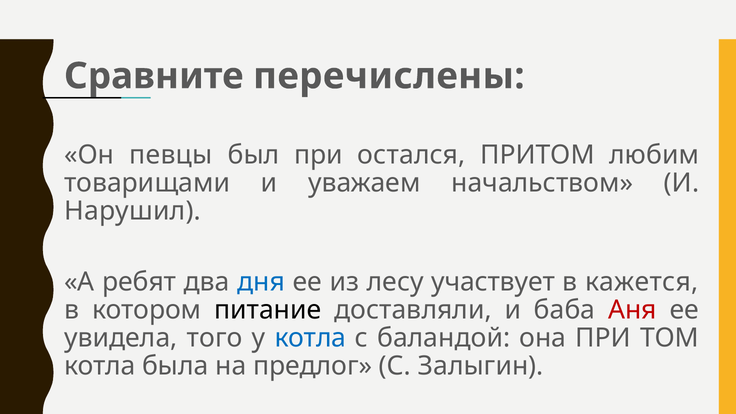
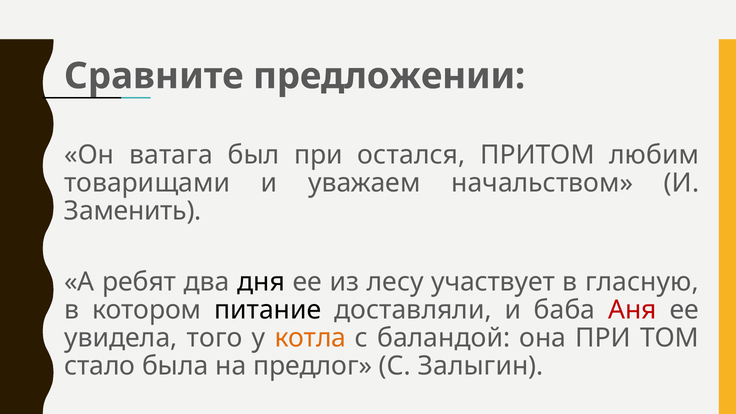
перечислены: перечислены -> предложении
певцы: певцы -> ватага
Нарушил: Нарушил -> Заменить
дня colour: blue -> black
кажется: кажется -> гласную
котла at (310, 338) colour: blue -> orange
котла at (100, 366): котла -> стало
